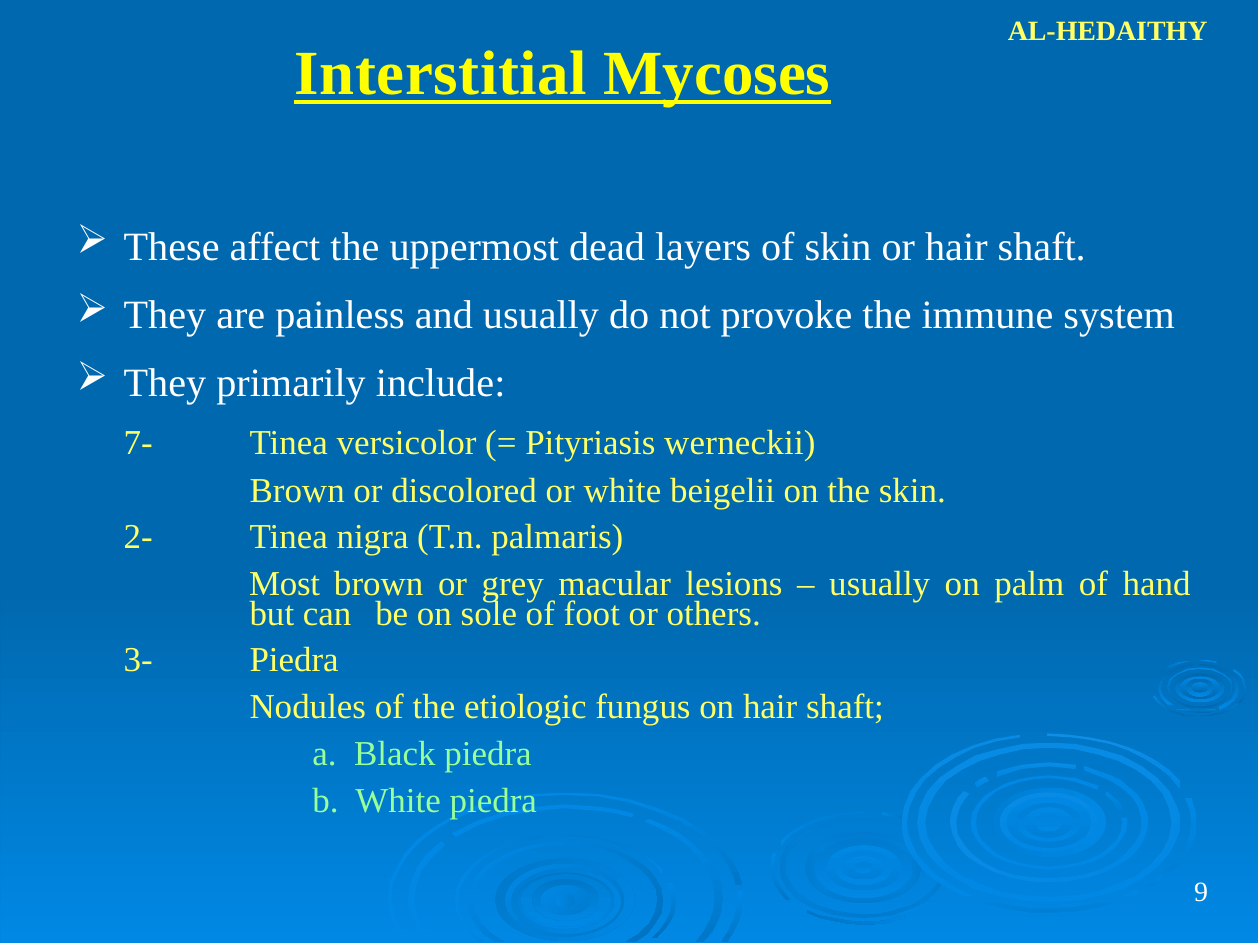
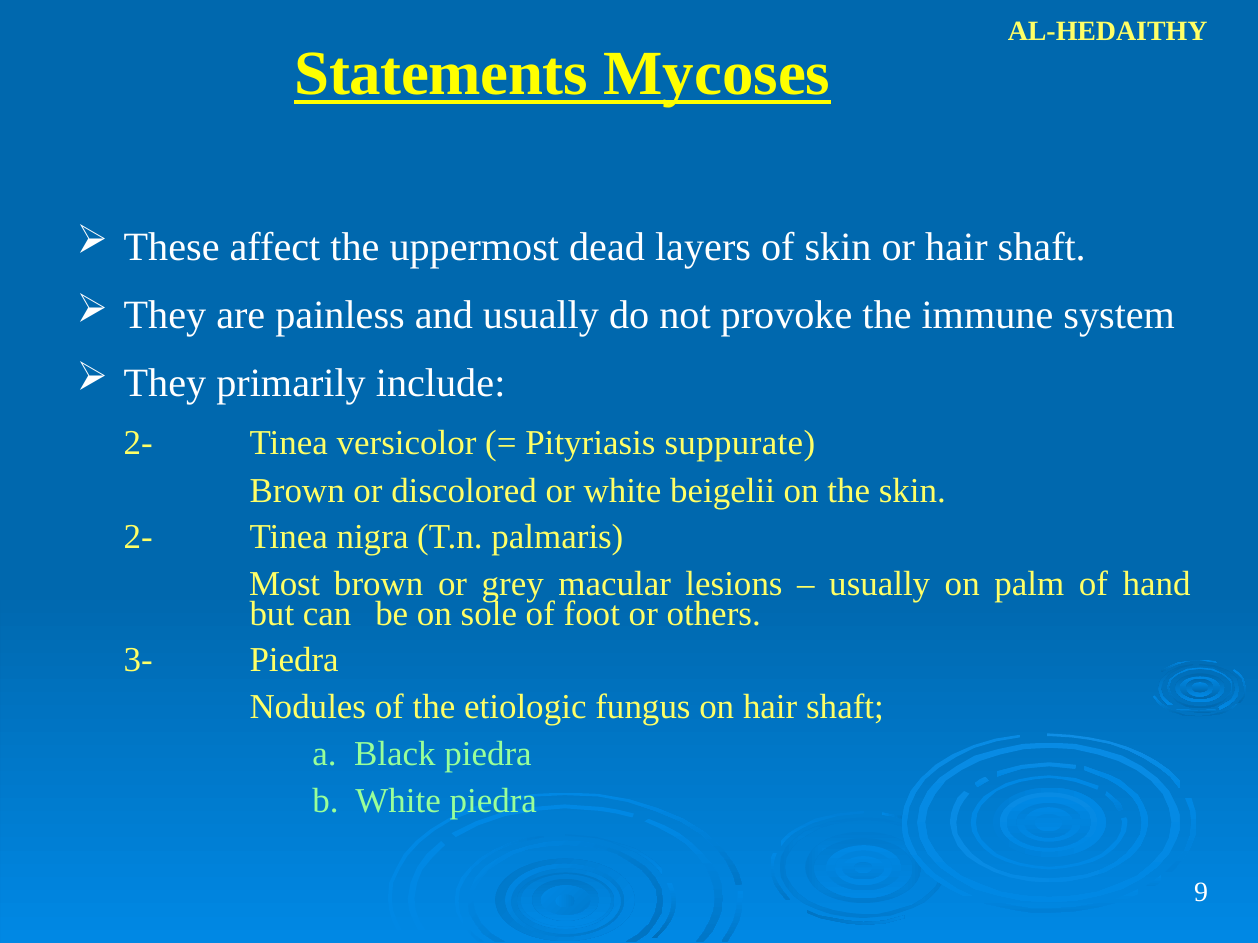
Interstitial: Interstitial -> Statements
7- at (138, 443): 7- -> 2-
werneckii: werneckii -> suppurate
